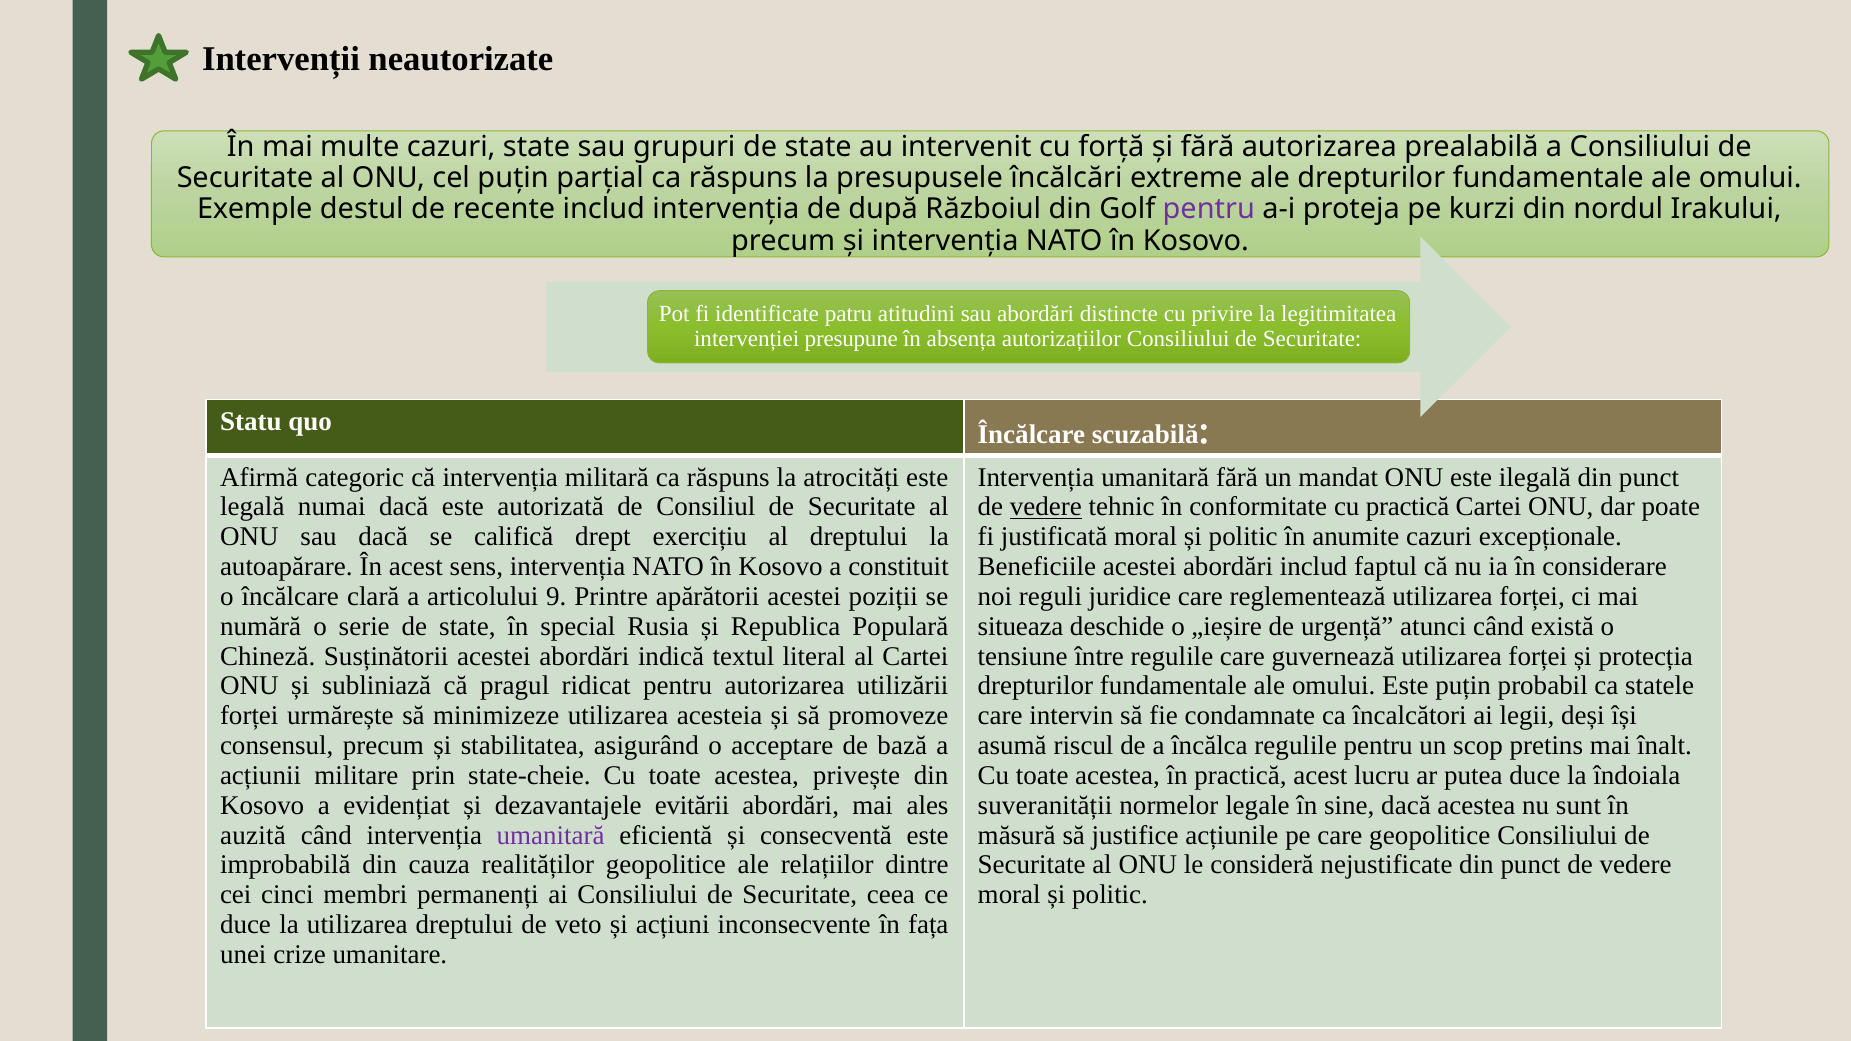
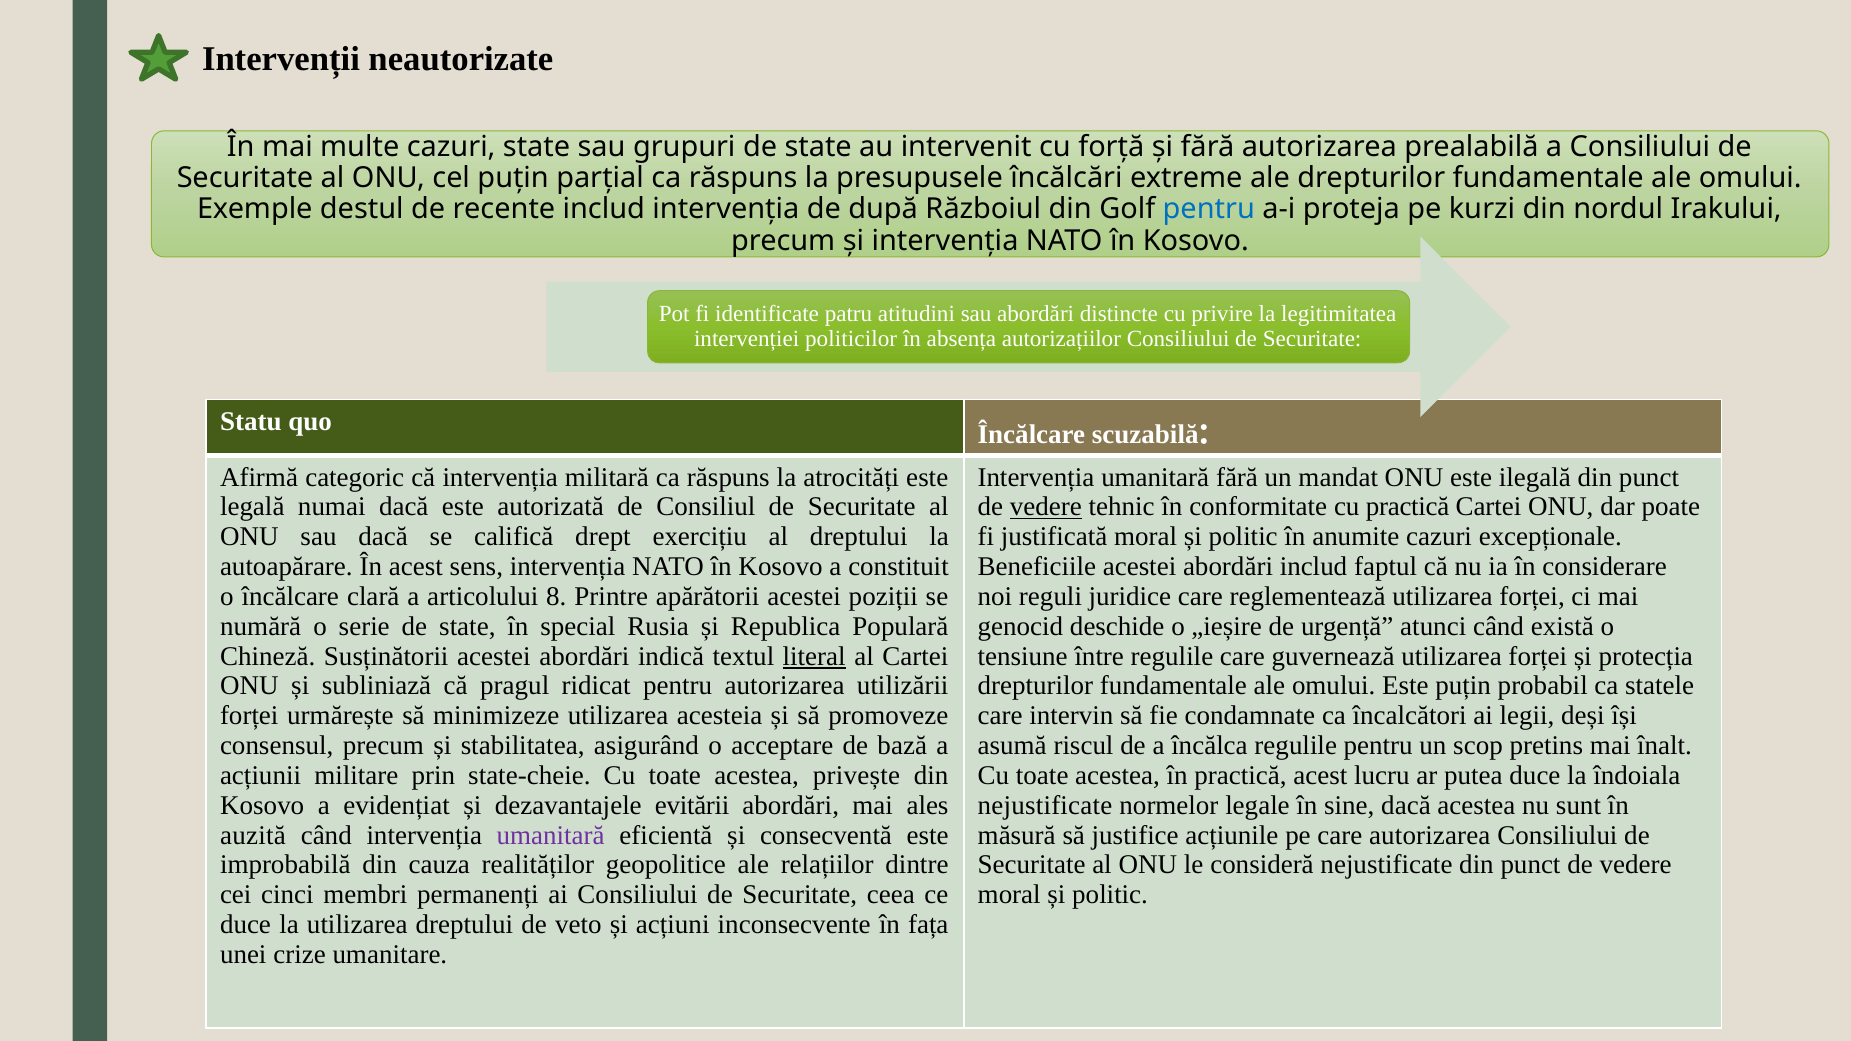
pentru at (1209, 209) colour: purple -> blue
presupune: presupune -> politicilor
9: 9 -> 8
situeaza: situeaza -> genocid
literal underline: none -> present
suveranității at (1045, 806): suveranității -> nejustificate
care geopolitice: geopolitice -> autorizarea
